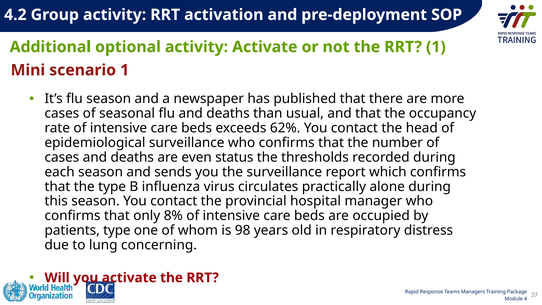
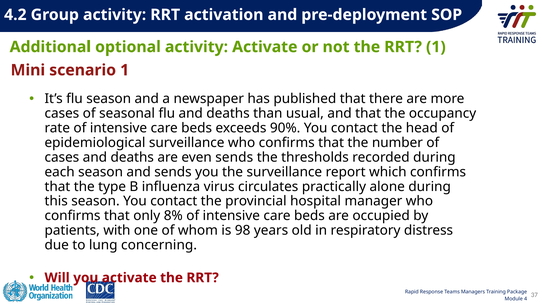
62%: 62% -> 90%
even status: status -> sends
patients type: type -> with
